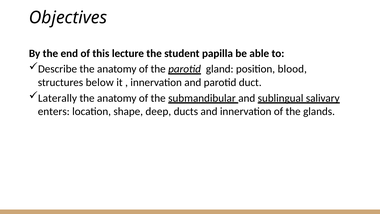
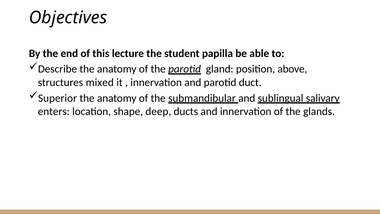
blood: blood -> above
below: below -> mixed
Laterally: Laterally -> Superior
